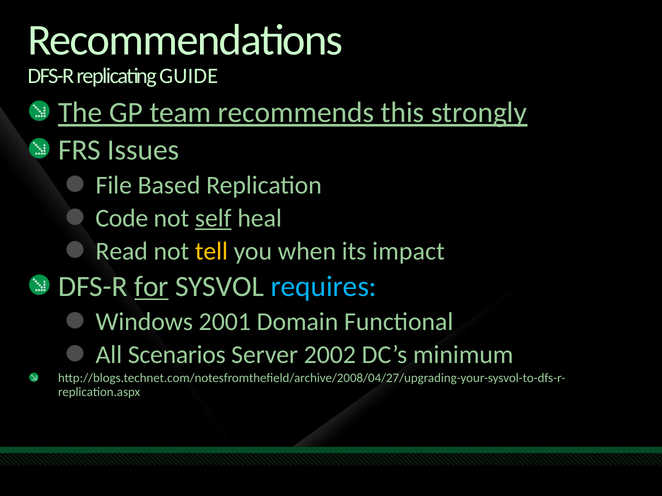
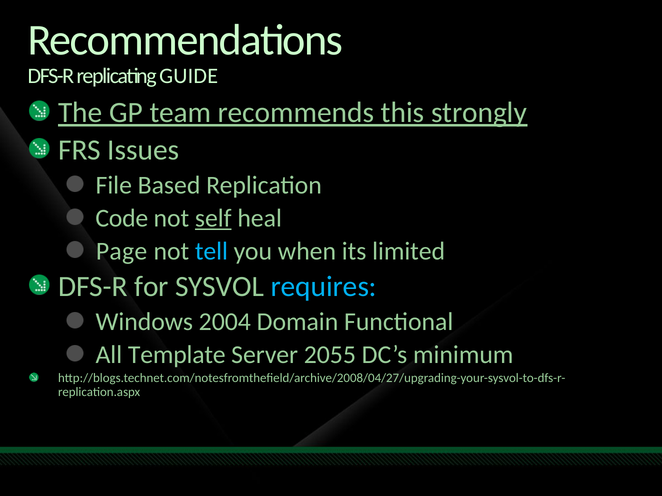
Read: Read -> Page
tell colour: yellow -> light blue
impact: impact -> limited
for underline: present -> none
2001: 2001 -> 2004
Scenarios: Scenarios -> Template
2002: 2002 -> 2055
